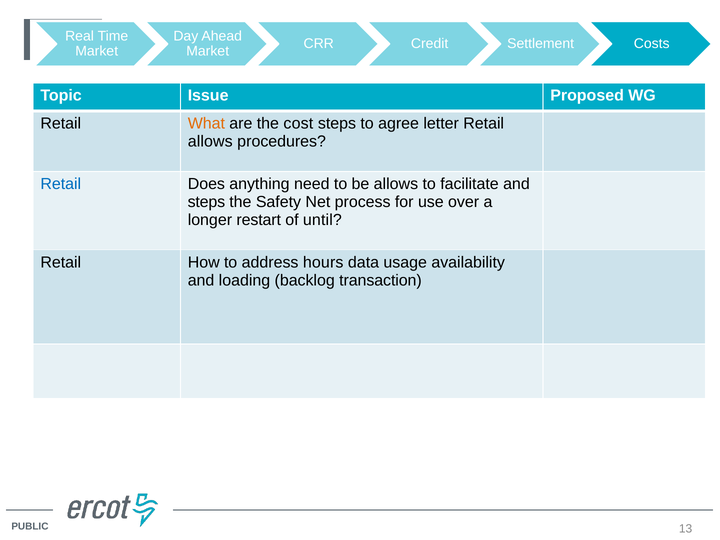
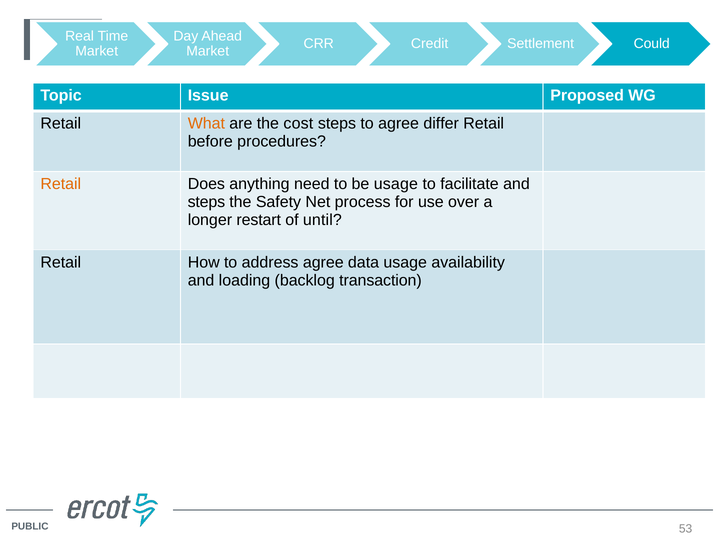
Costs: Costs -> Could
letter: letter -> differ
allows at (210, 141): allows -> before
Retail at (61, 184) colour: blue -> orange
be allows: allows -> usage
address hours: hours -> agree
13: 13 -> 53
